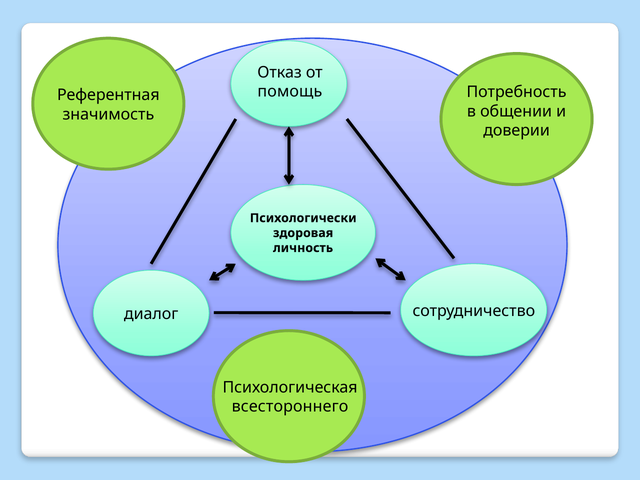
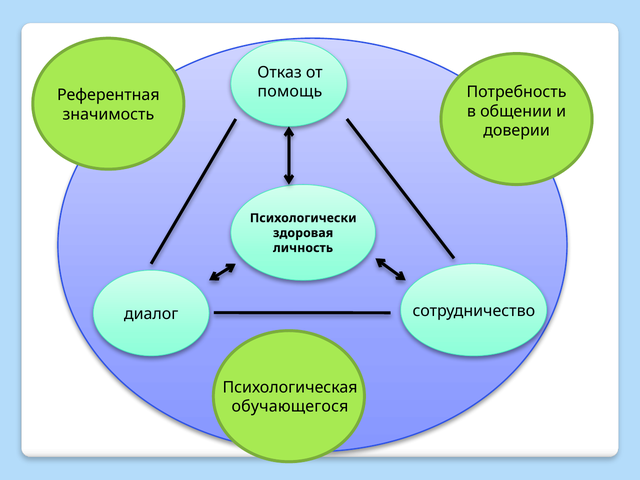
всестороннего: всестороннего -> обучающегося
